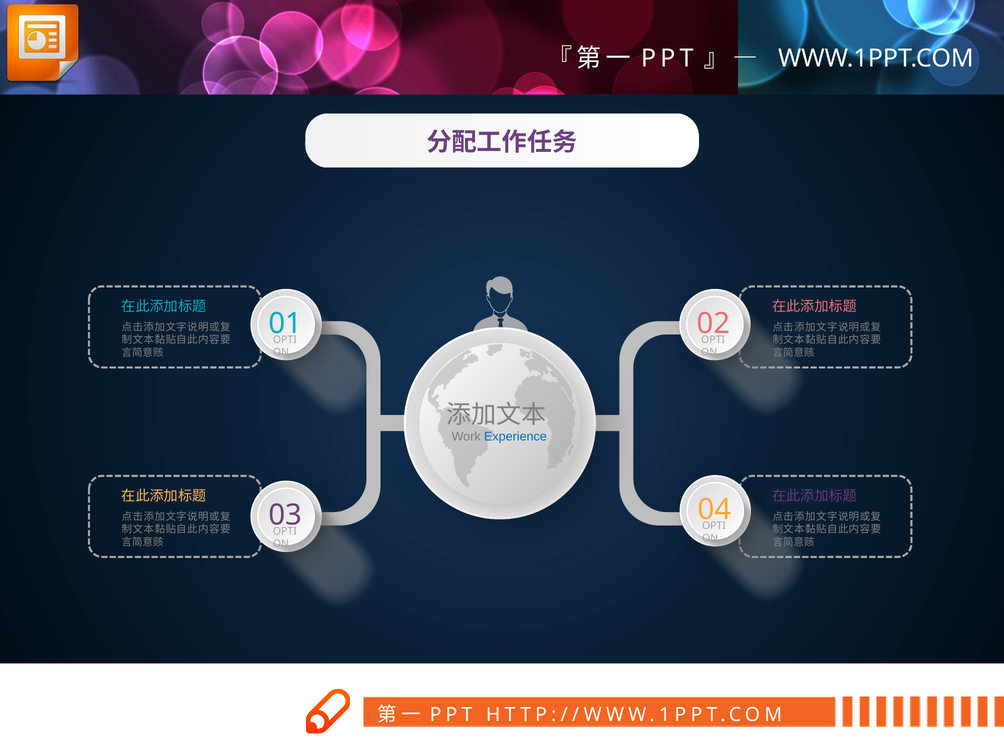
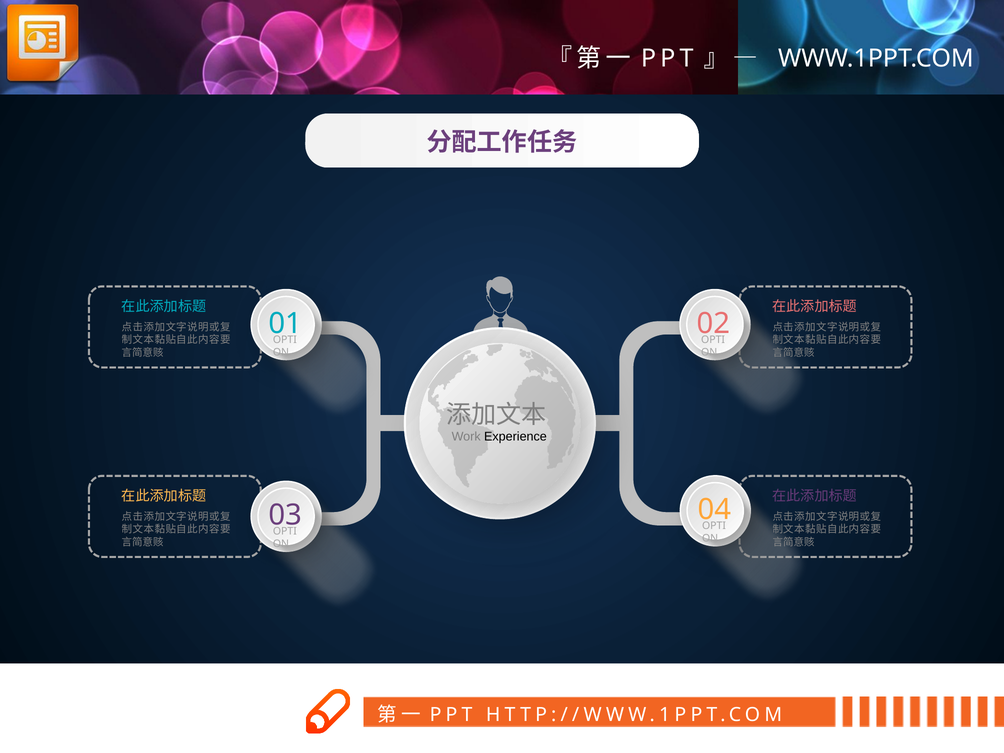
Experience colour: blue -> black
